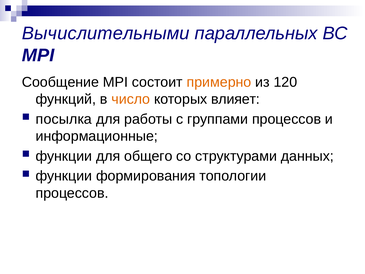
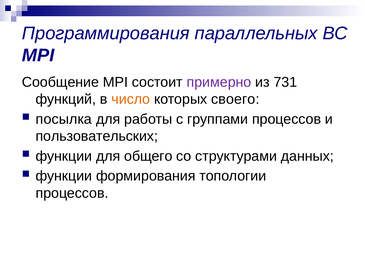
Вычислительными: Вычислительными -> Программирования
примерно colour: orange -> purple
120: 120 -> 731
влияет: влияет -> своего
информационные: информационные -> пользовательских
